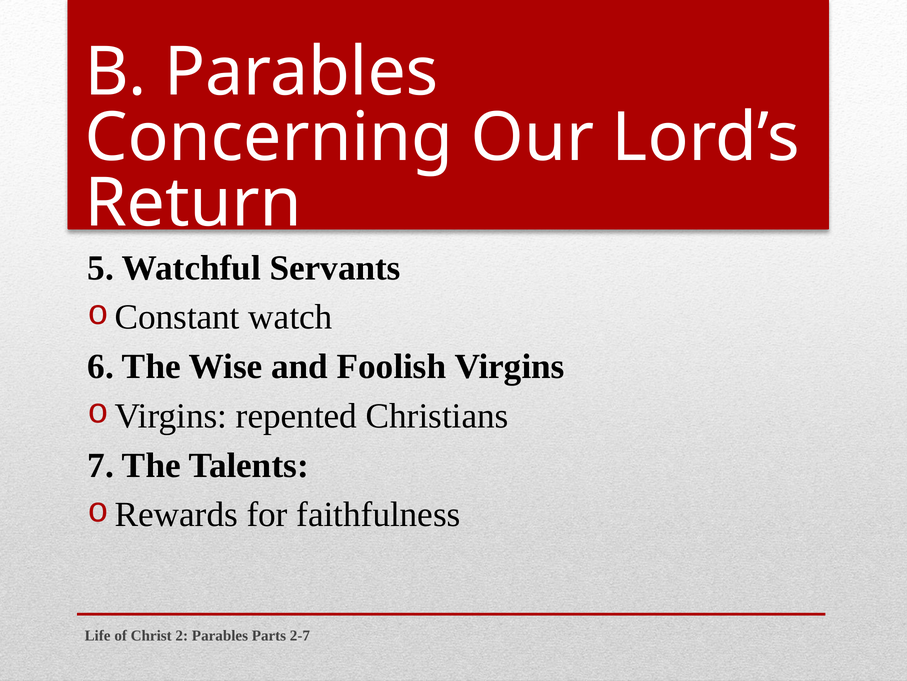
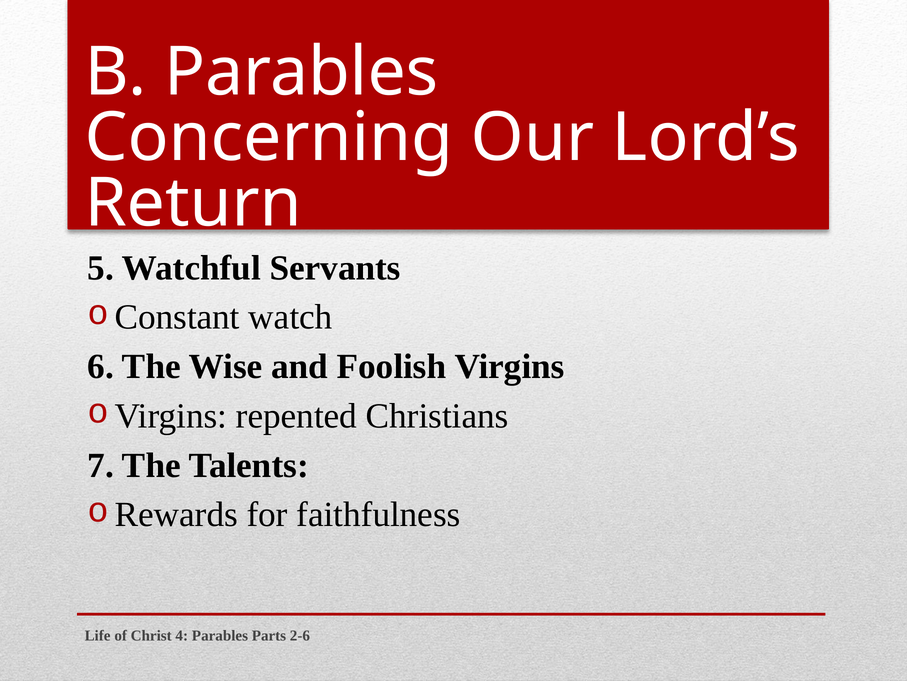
2: 2 -> 4
2-7: 2-7 -> 2-6
